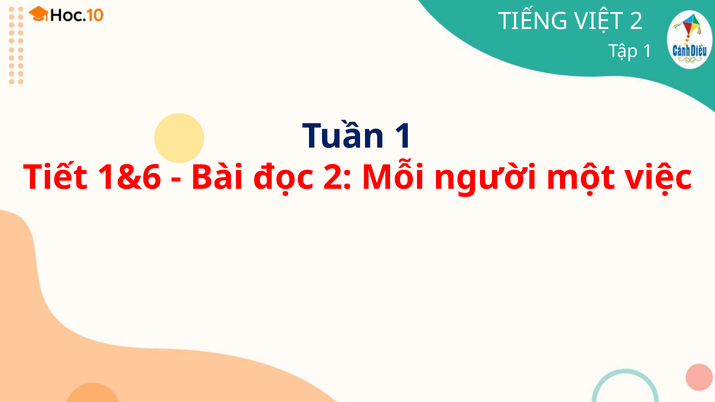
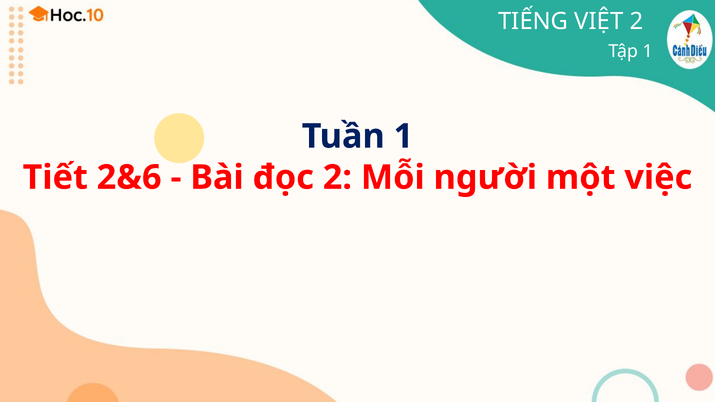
1&6: 1&6 -> 2&6
